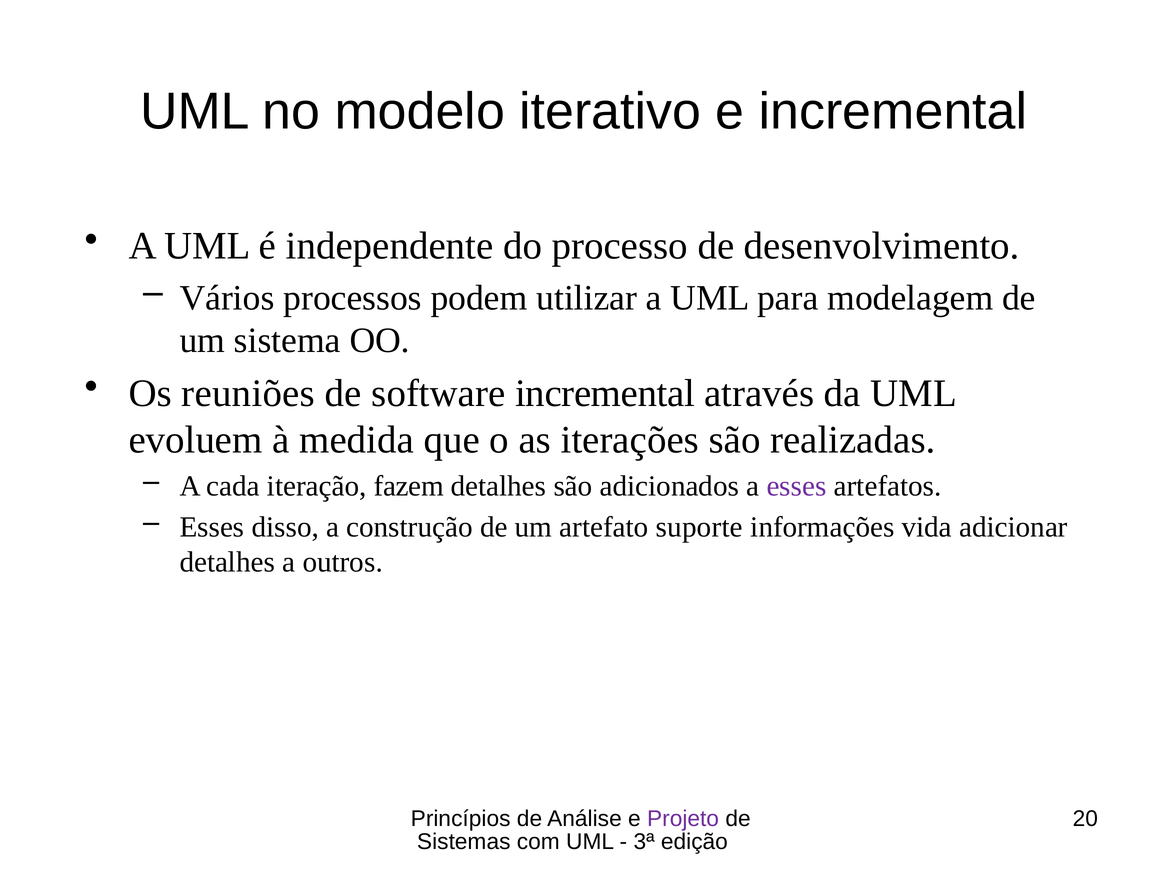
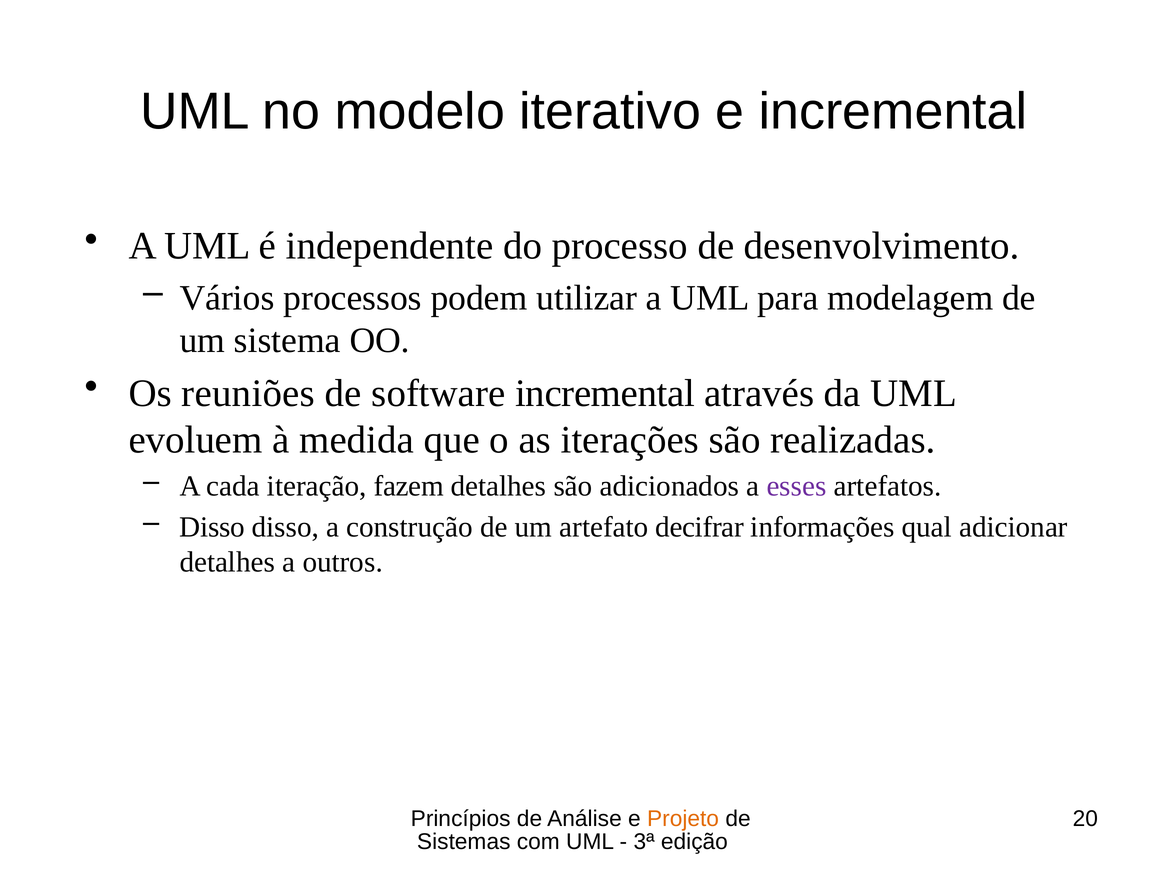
Esses at (212, 527): Esses -> Disso
suporte: suporte -> decifrar
vida: vida -> qual
Projeto colour: purple -> orange
